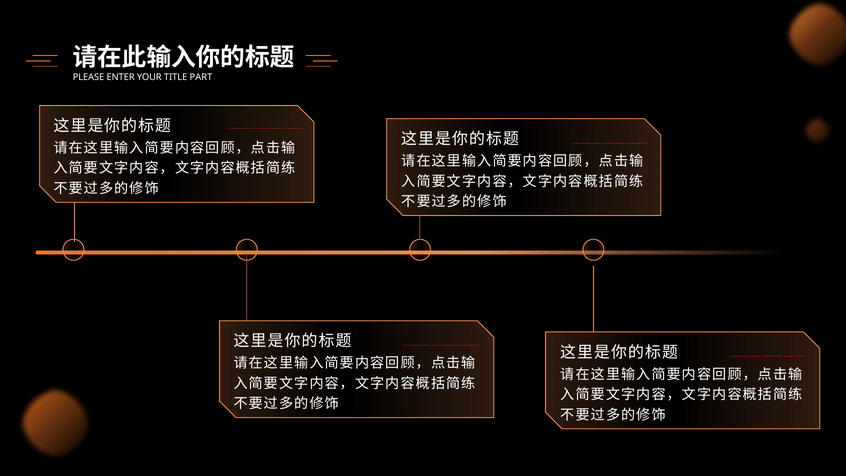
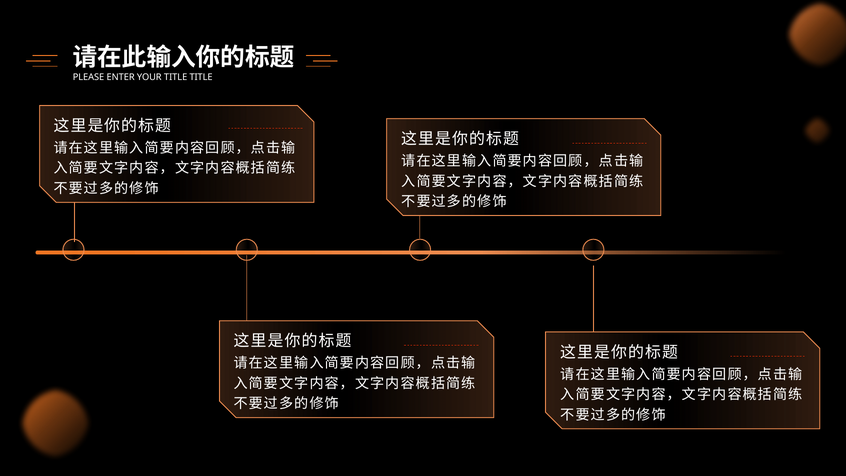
TITLE PART: PART -> TITLE
